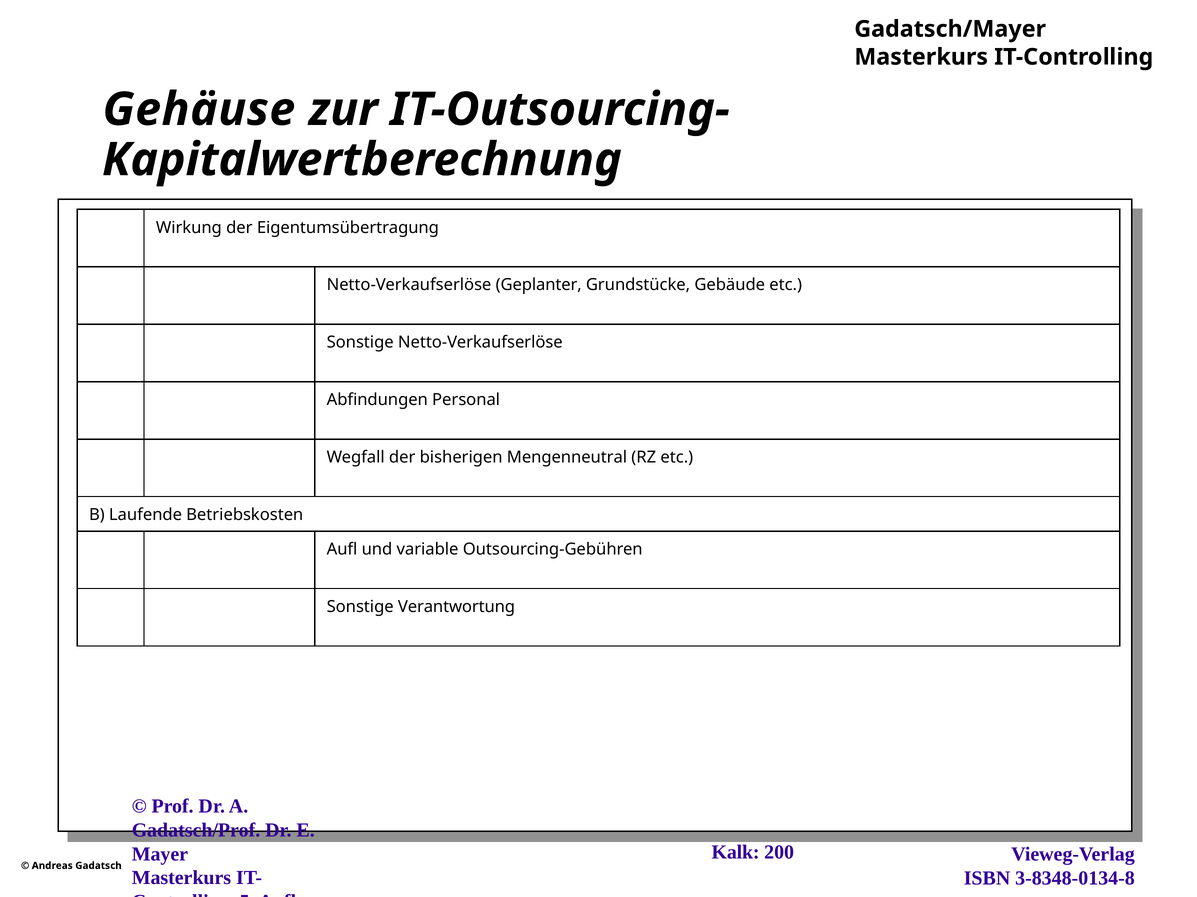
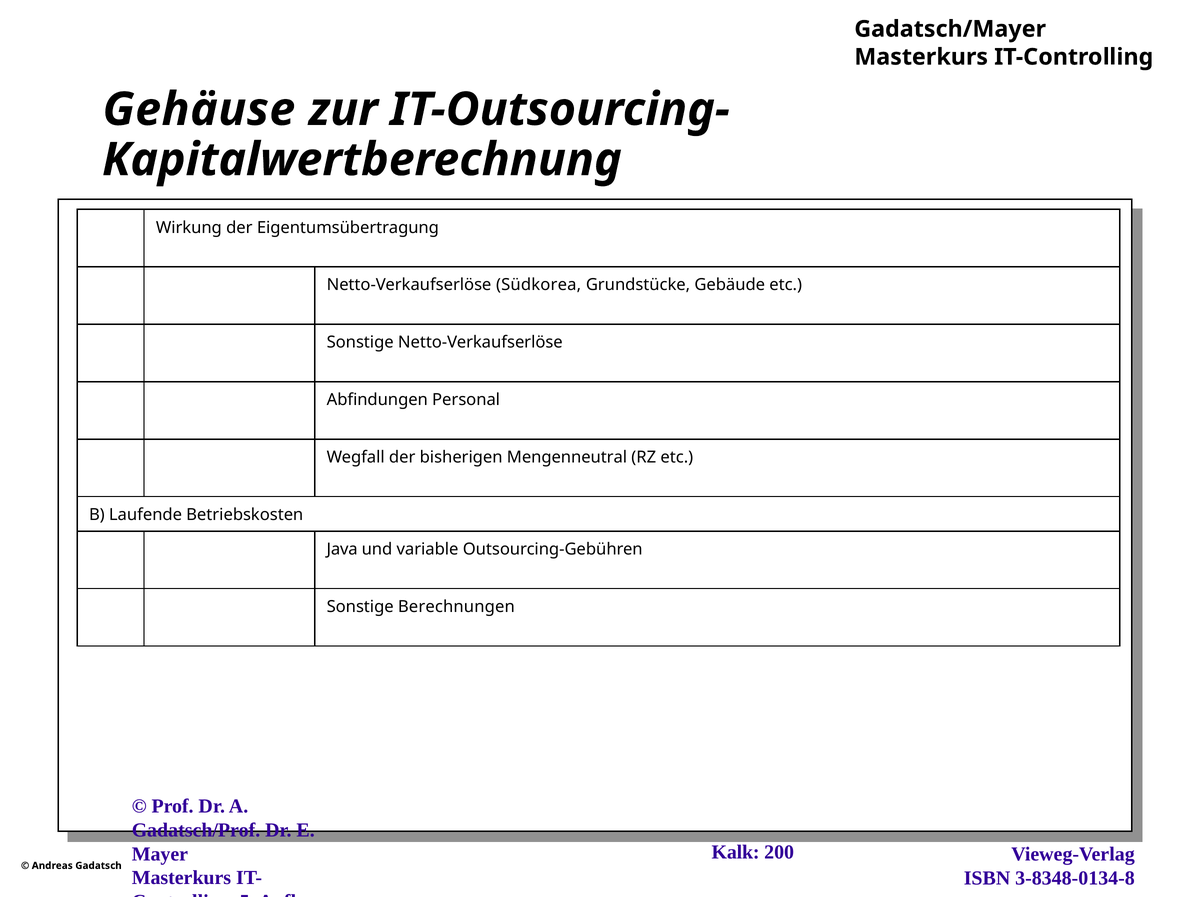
Geplanter: Geplanter -> Südkorea
Aufl at (342, 550): Aufl -> Java
Verantwortung: Verantwortung -> Berechnungen
